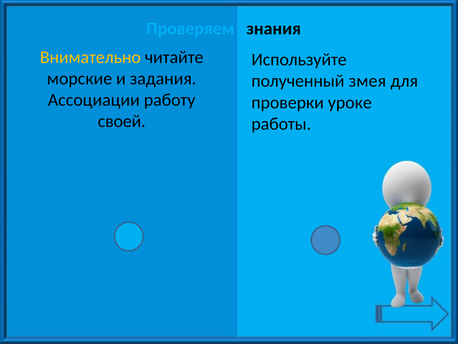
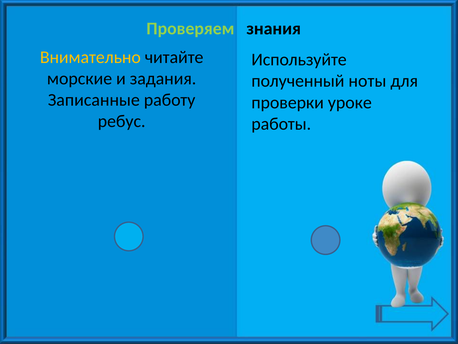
Проверяем colour: light blue -> light green
змея: змея -> ноты
Ассоциации: Ассоциации -> Записанные
своей: своей -> ребус
